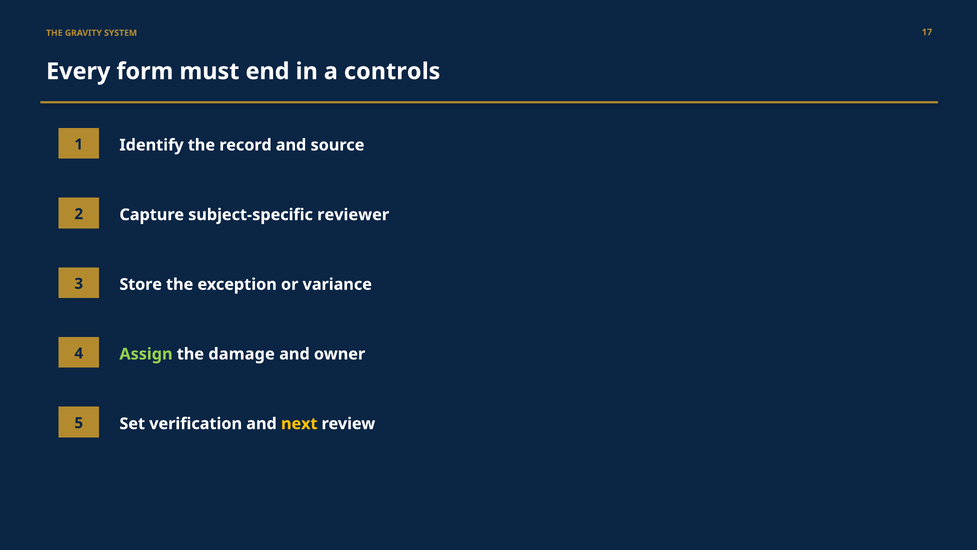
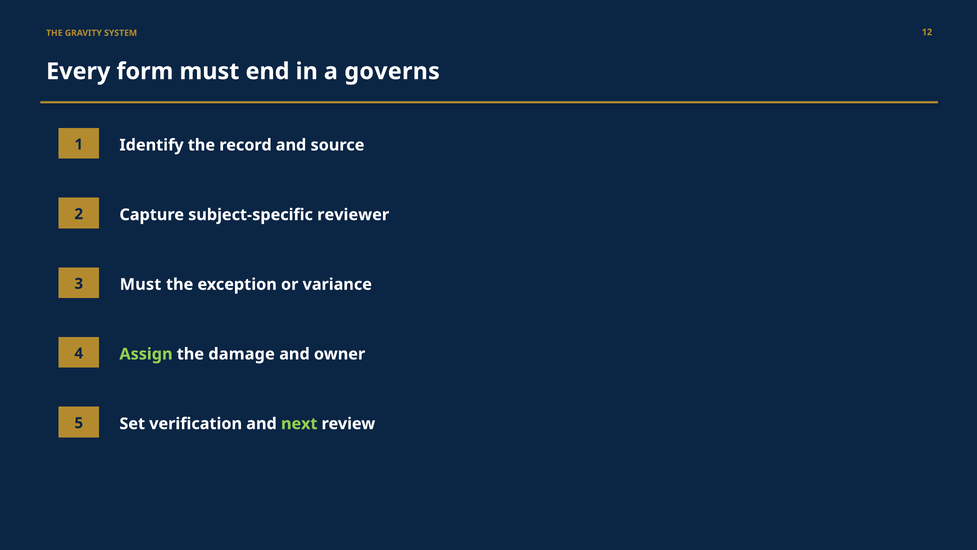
17: 17 -> 12
controls: controls -> governs
3 Store: Store -> Must
next colour: yellow -> light green
